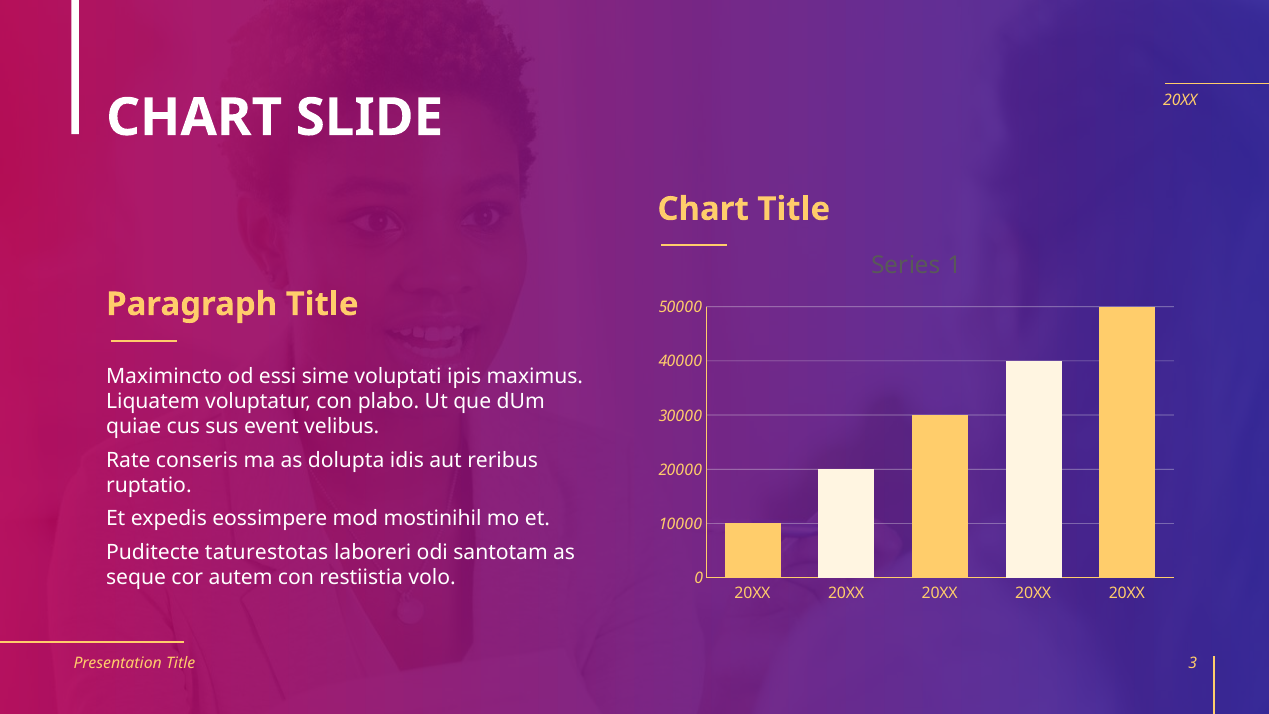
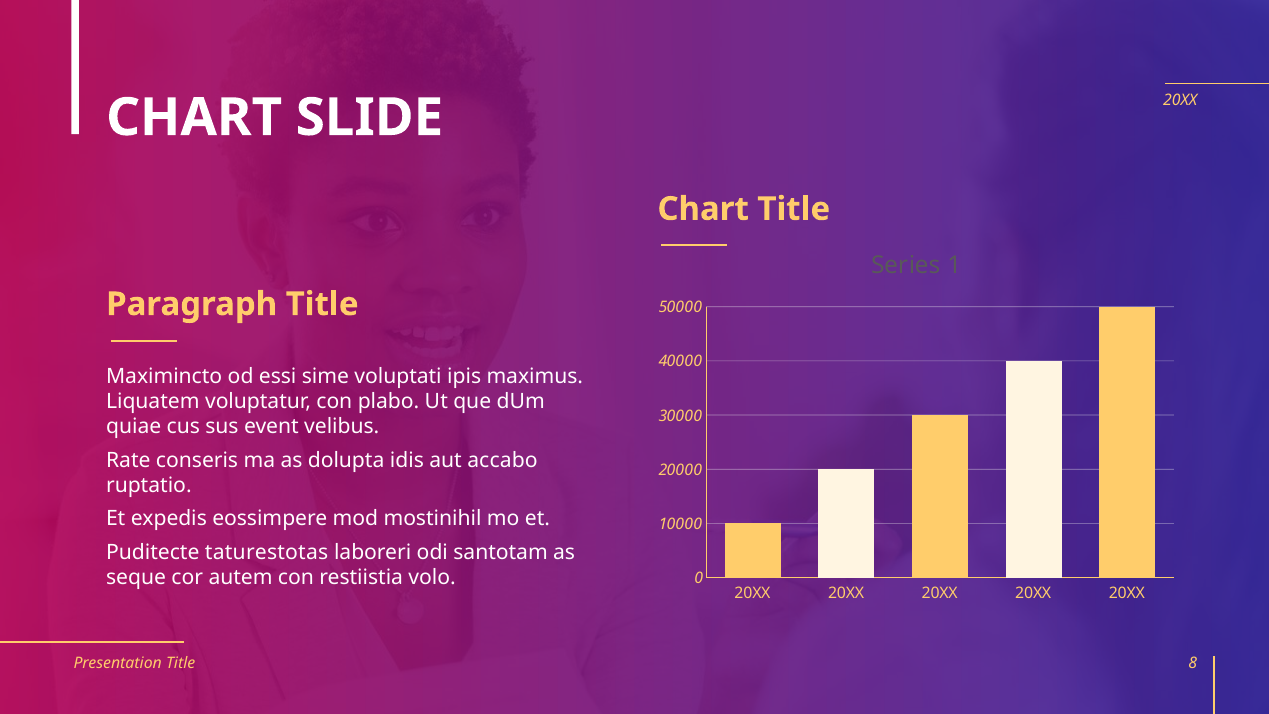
reribus: reribus -> accabo
3: 3 -> 8
